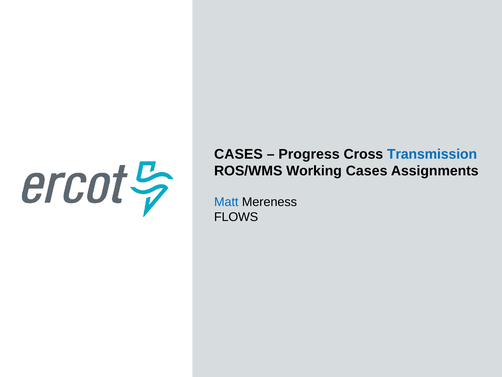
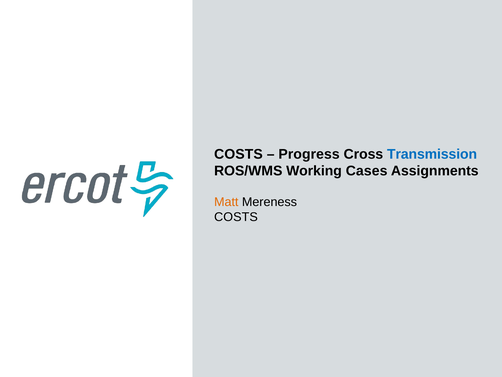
CASES at (238, 154): CASES -> COSTS
Matt colour: blue -> orange
FLOWS at (236, 217): FLOWS -> COSTS
